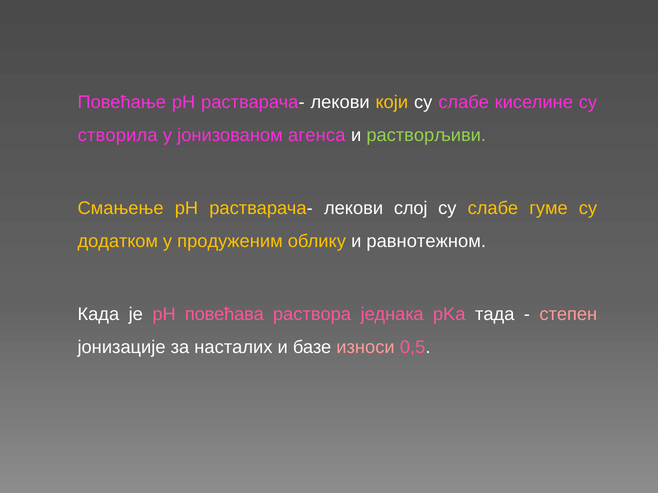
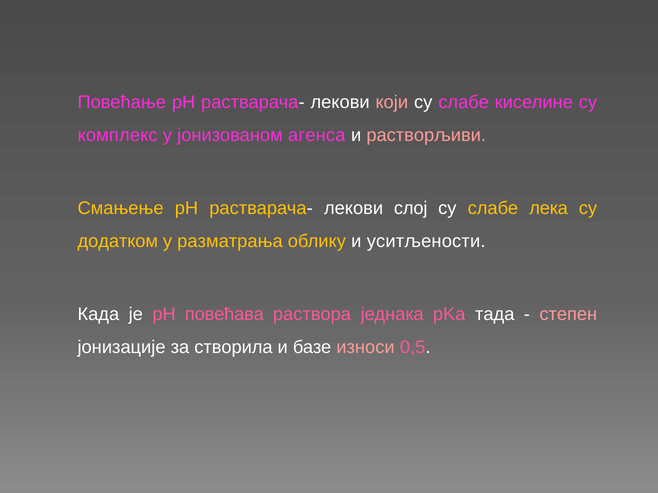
који colour: yellow -> pink
створила: створила -> комплекс
растворљиви colour: light green -> pink
гуме: гуме -> лека
продуженим: продуженим -> разматрања
равнотежном: равнотежном -> уситљености
насталих: насталих -> створила
